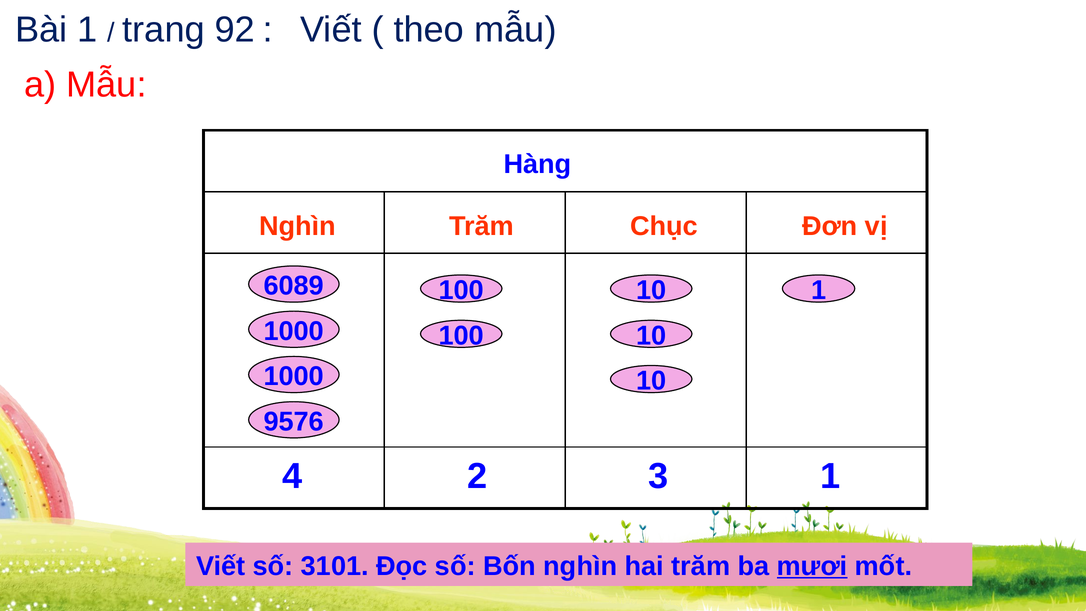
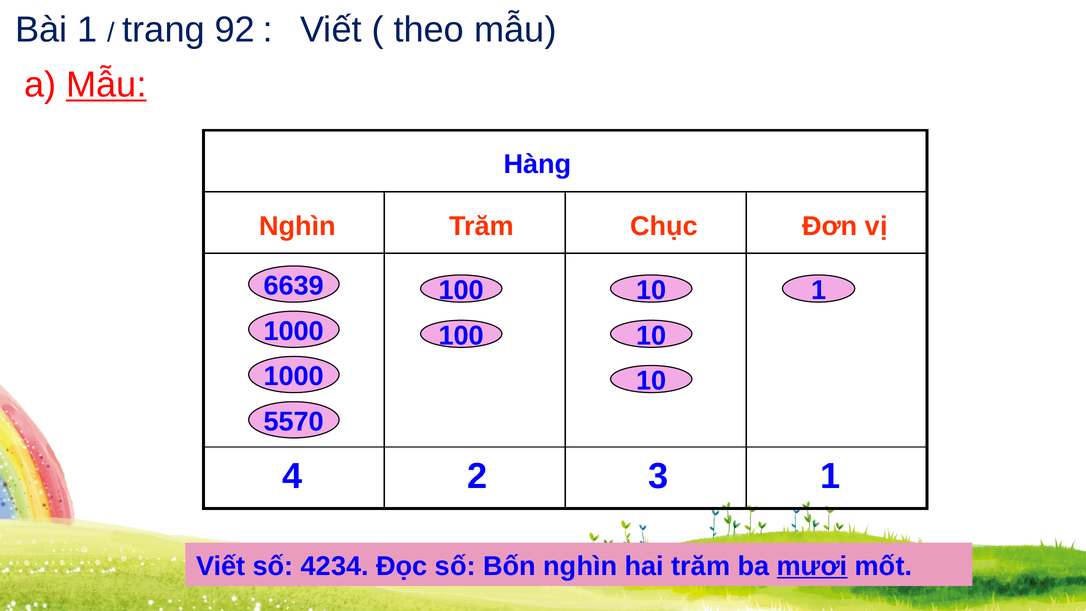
Mẫu at (106, 85) underline: none -> present
6089: 6089 -> 6639
9576: 9576 -> 5570
3101: 3101 -> 4234
